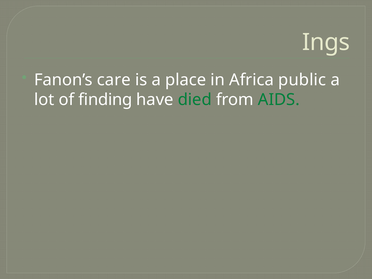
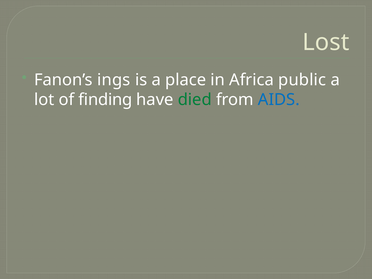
Ings: Ings -> Lost
care: care -> ings
AIDS colour: green -> blue
